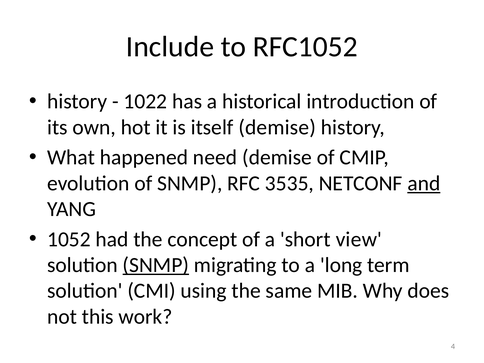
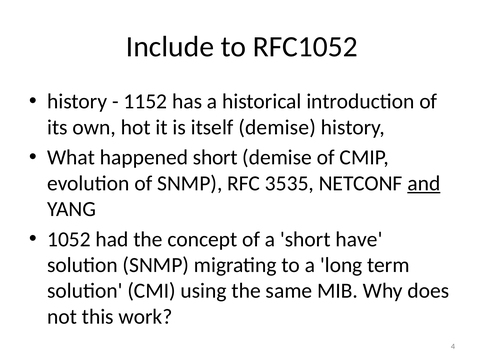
1022: 1022 -> 1152
happened need: need -> short
view: view -> have
SNMP at (156, 265) underline: present -> none
